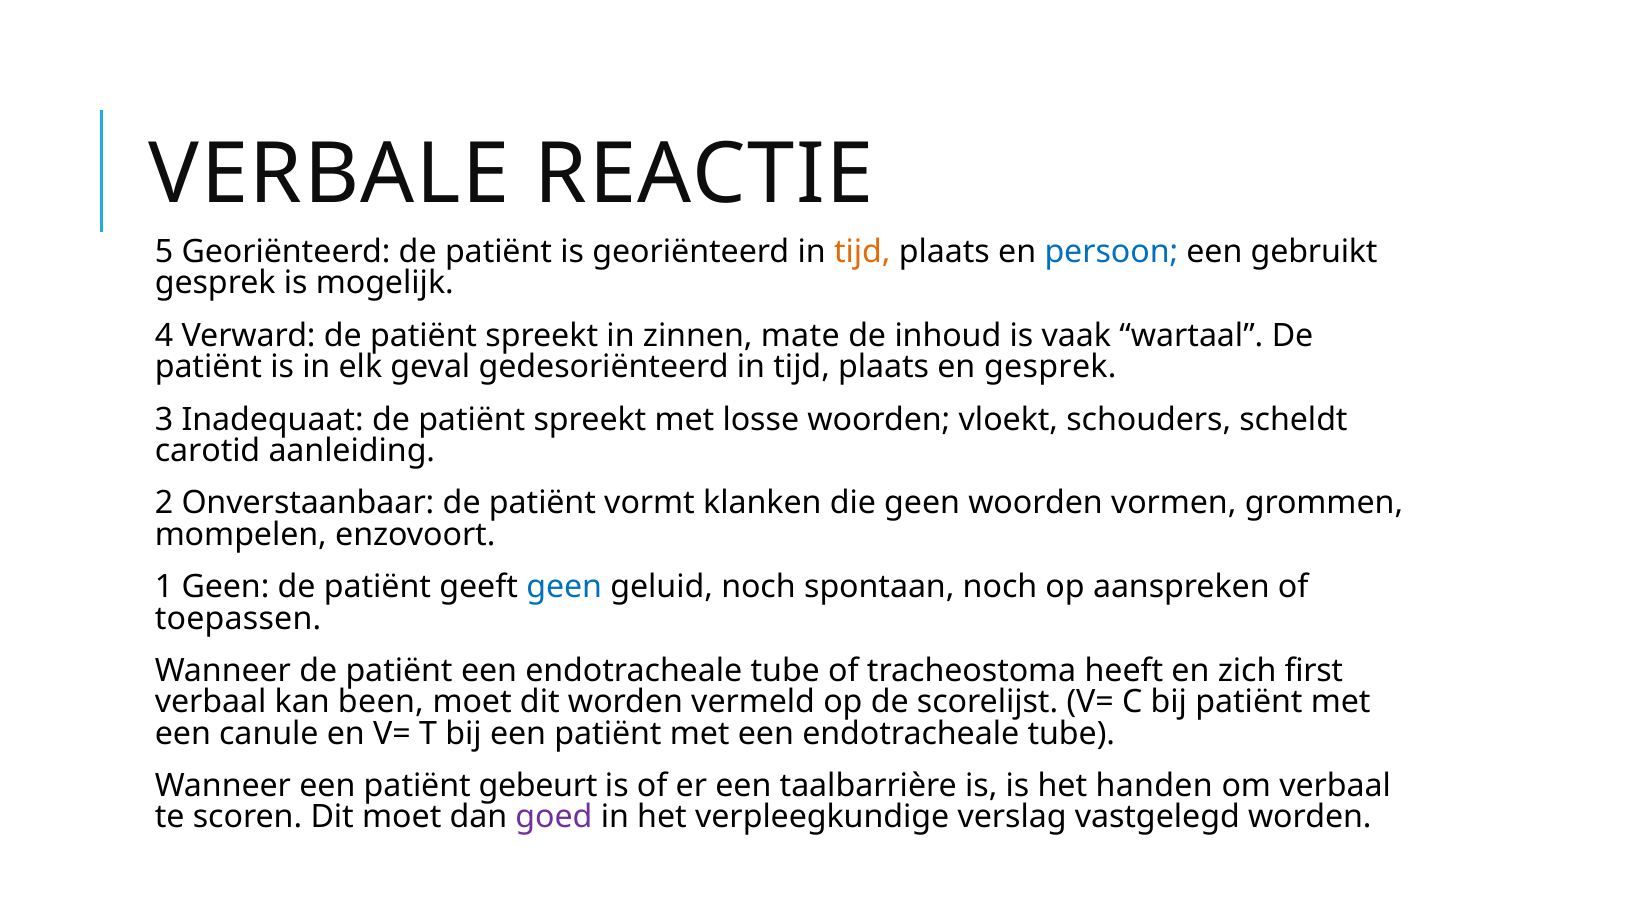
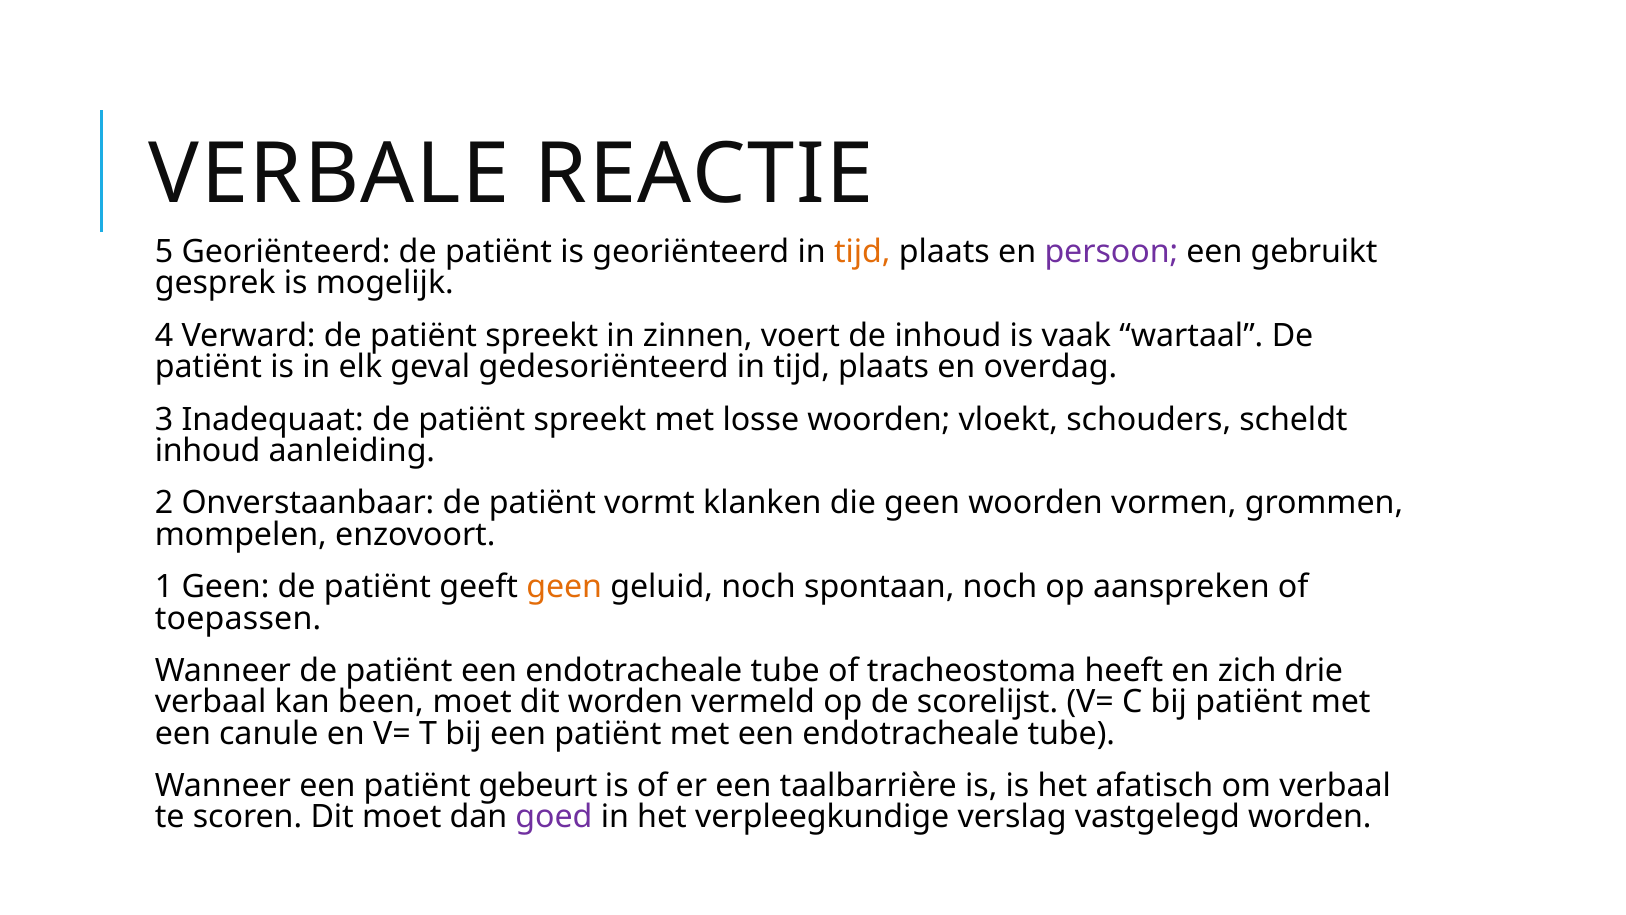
persoon colour: blue -> purple
mate: mate -> voert
en gesprek: gesprek -> overdag
carotid at (208, 451): carotid -> inhoud
geen at (564, 587) colour: blue -> orange
first: first -> drie
handen: handen -> afatisch
